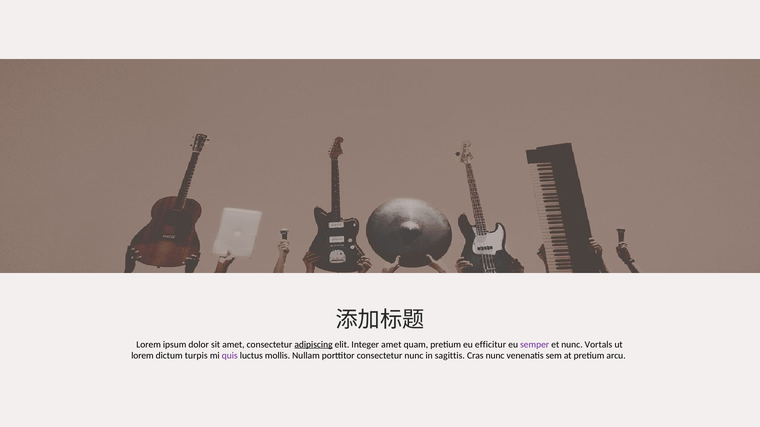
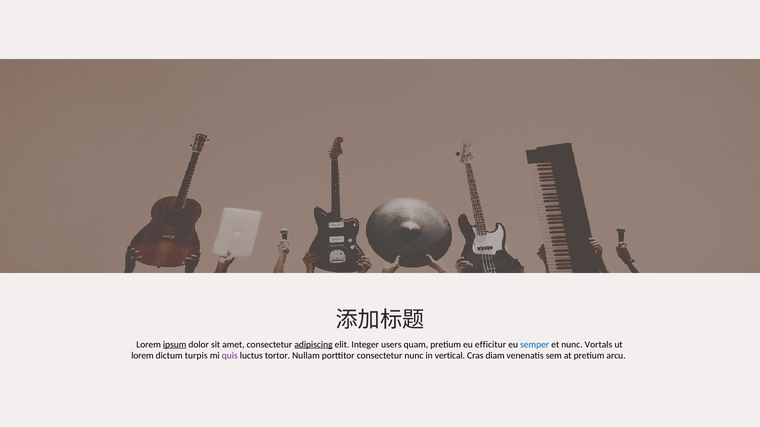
ipsum underline: none -> present
Integer amet: amet -> users
semper colour: purple -> blue
mollis: mollis -> tortor
sagittis: sagittis -> vertical
Cras nunc: nunc -> diam
